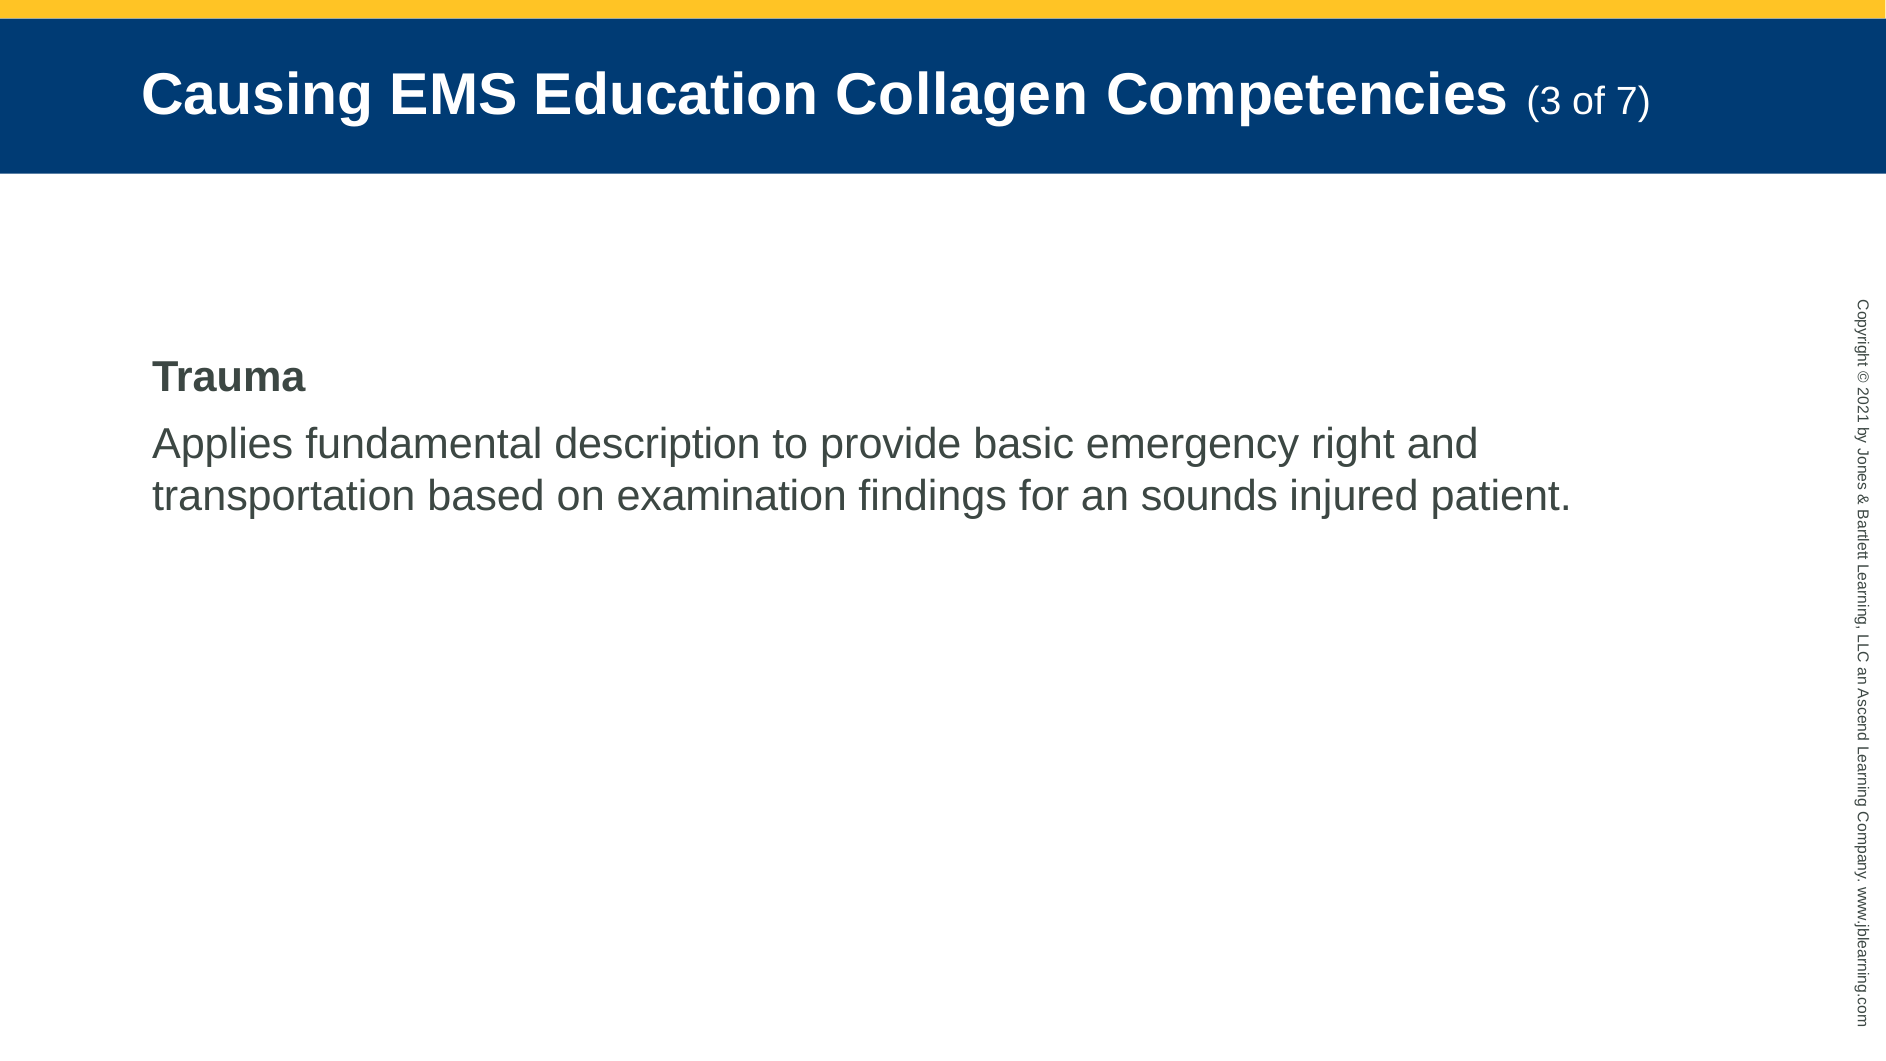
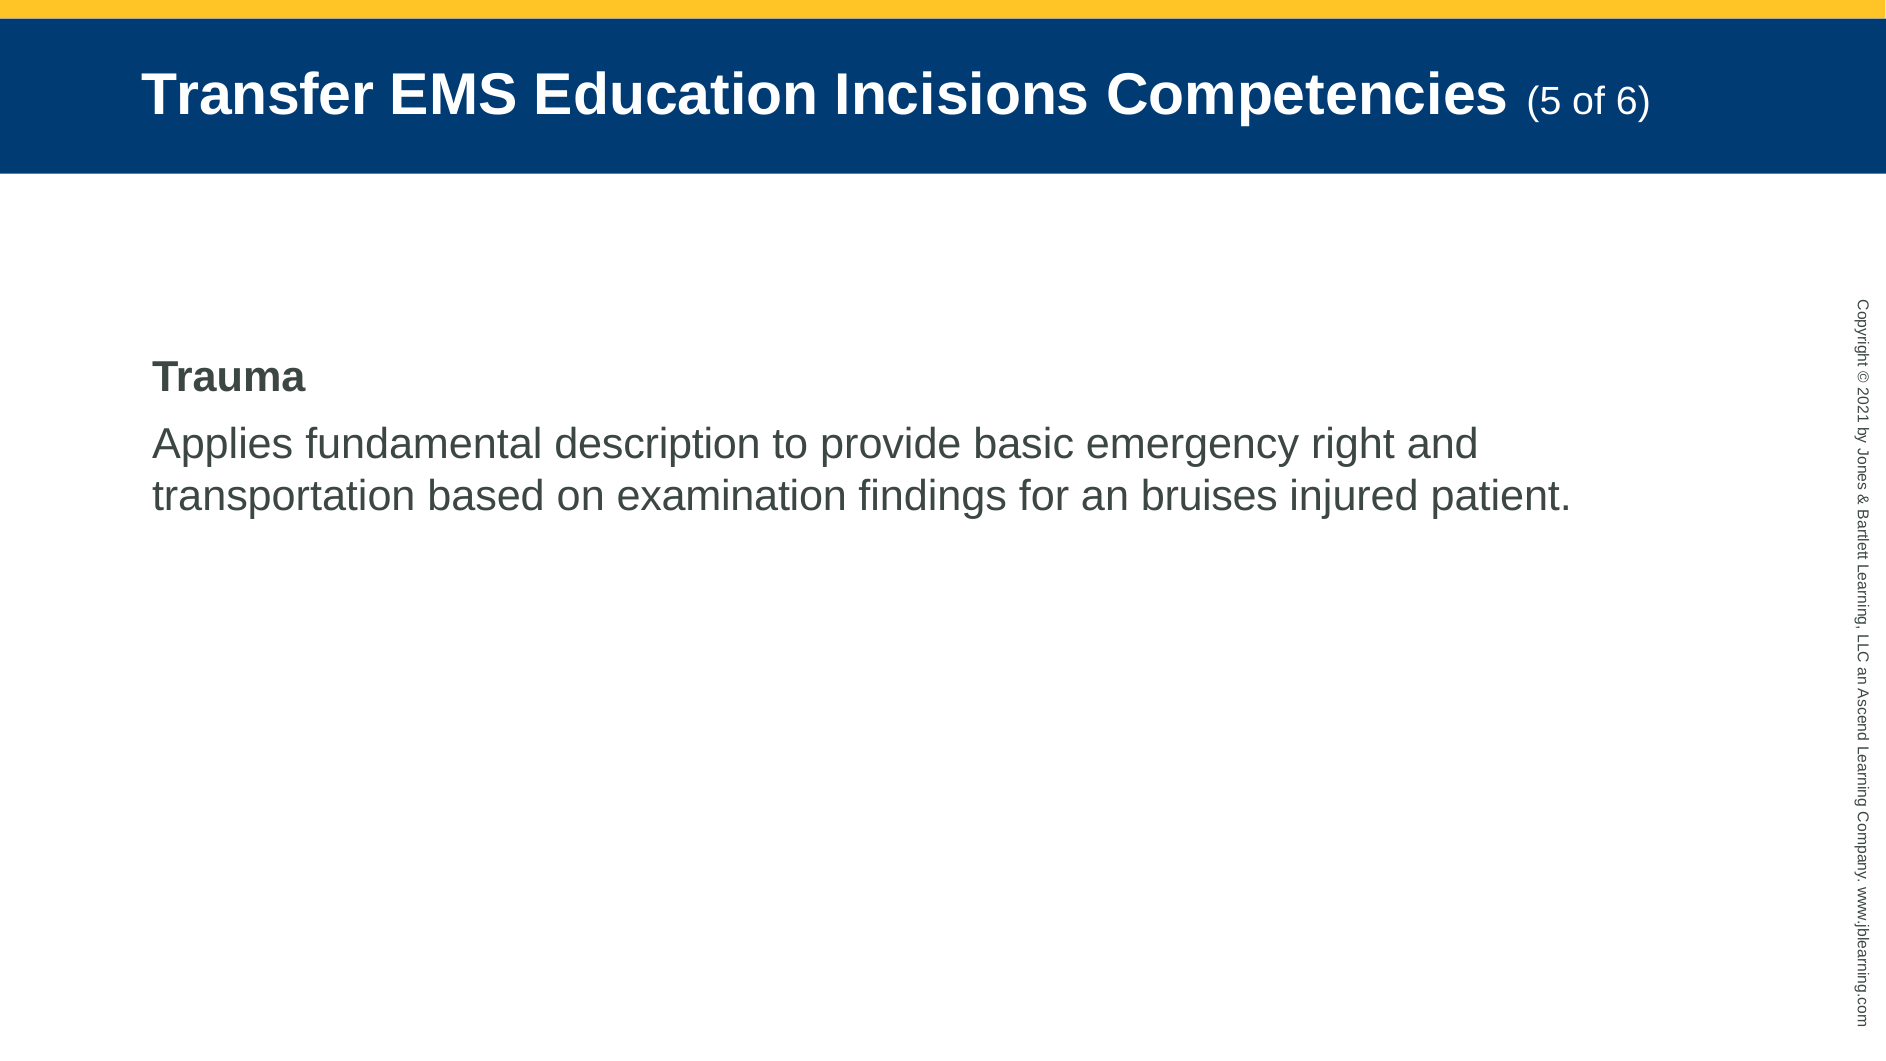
Causing: Causing -> Transfer
Collagen: Collagen -> Incisions
3: 3 -> 5
7: 7 -> 6
sounds: sounds -> bruises
